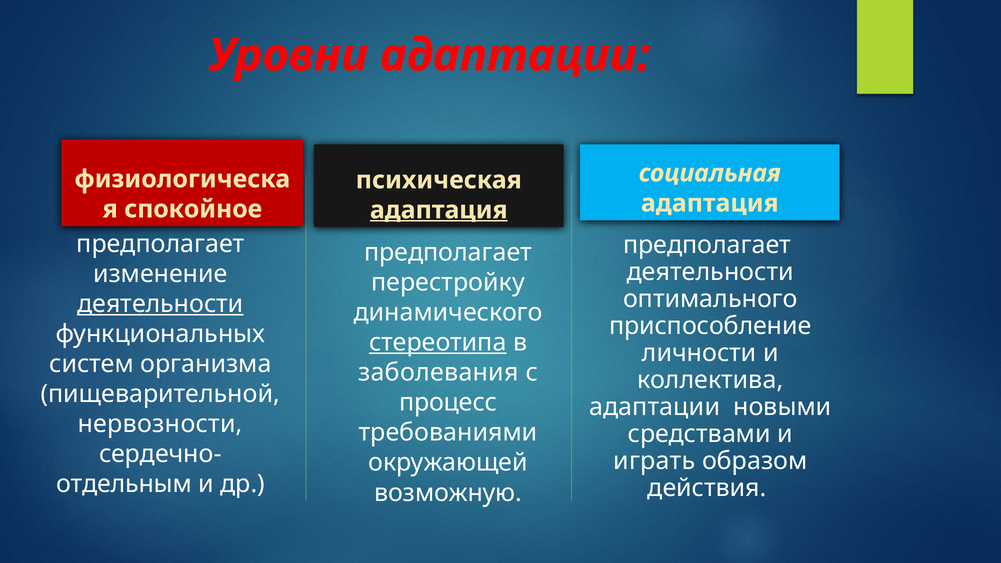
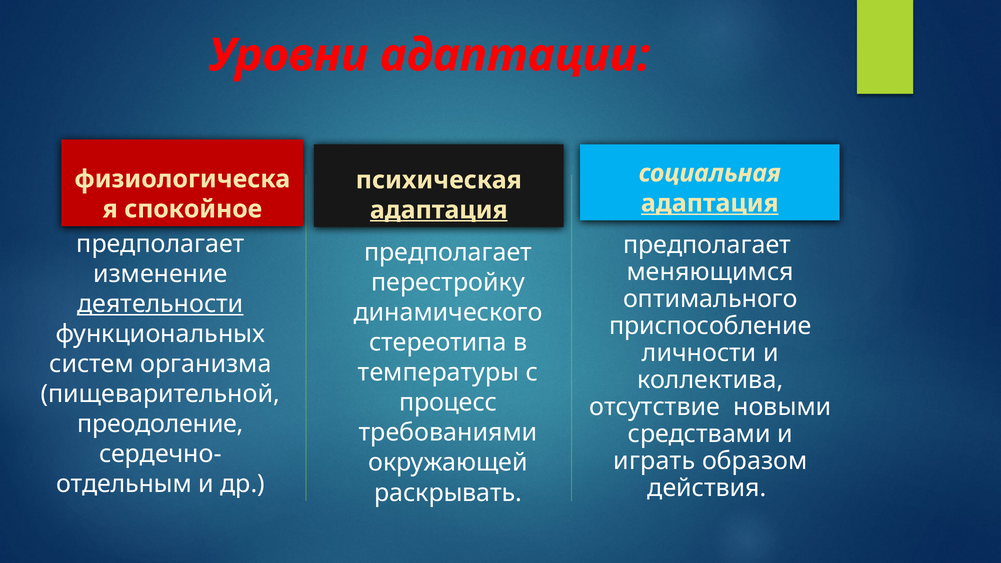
адаптация at (710, 203) underline: none -> present
деятельности at (710, 272): деятельности -> меняющимся
стереотипа underline: present -> none
заболевания: заболевания -> температуры
адаптации at (655, 407): адаптации -> отсутствие
нервозности: нервозности -> преодоление
возможную: возможную -> раскрывать
